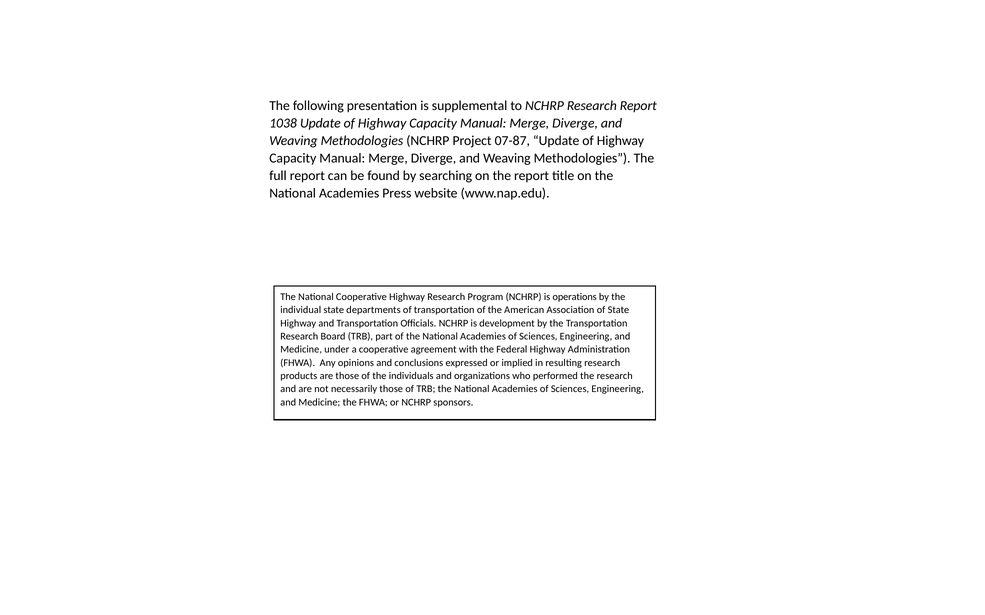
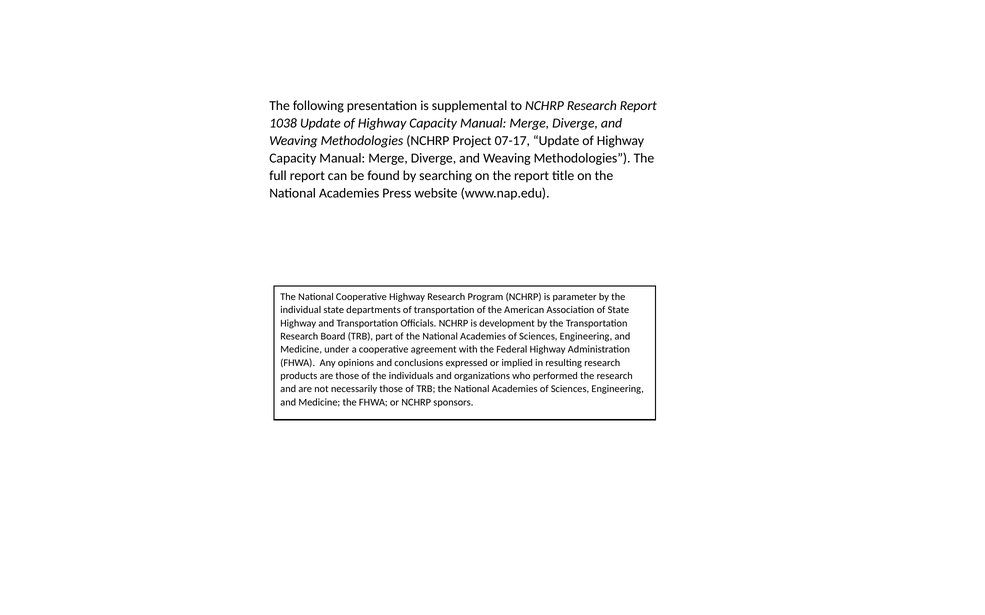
07-87: 07-87 -> 07-17
operations: operations -> parameter
